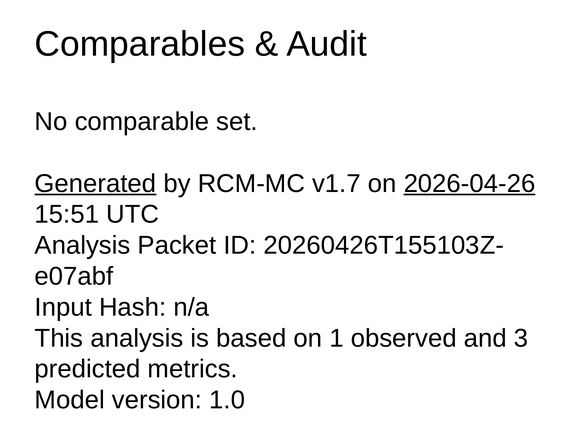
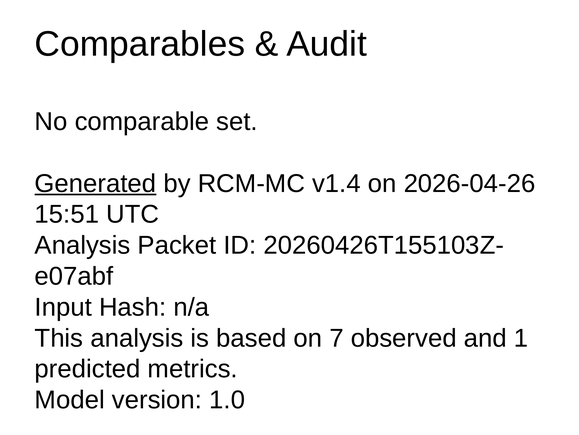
v1.7: v1.7 -> v1.4
2026-04-26 underline: present -> none
1: 1 -> 7
3: 3 -> 1
